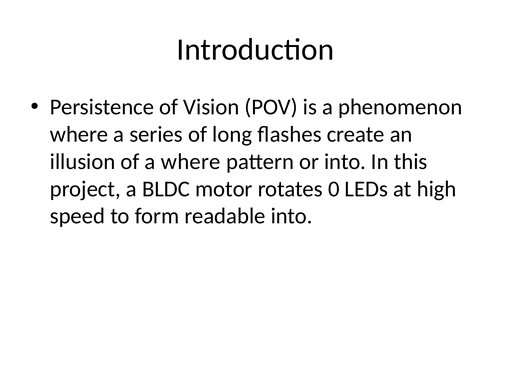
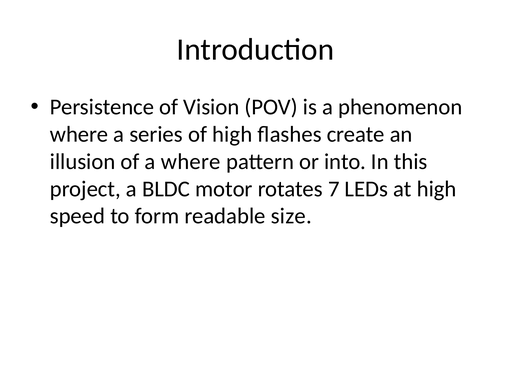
of long: long -> high
0: 0 -> 7
readable into: into -> size
